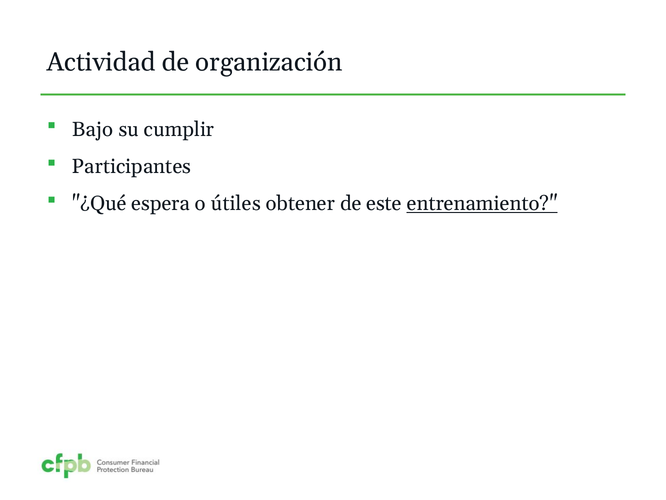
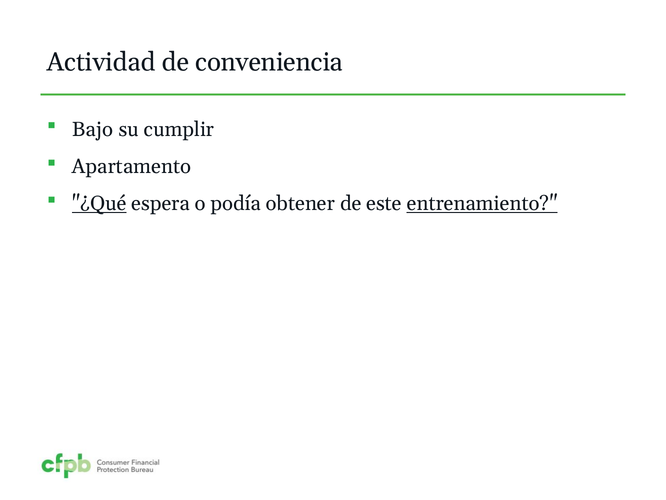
organización: organización -> conveniencia
Participantes: Participantes -> Apartamento
¿Qué underline: none -> present
útiles: útiles -> podía
